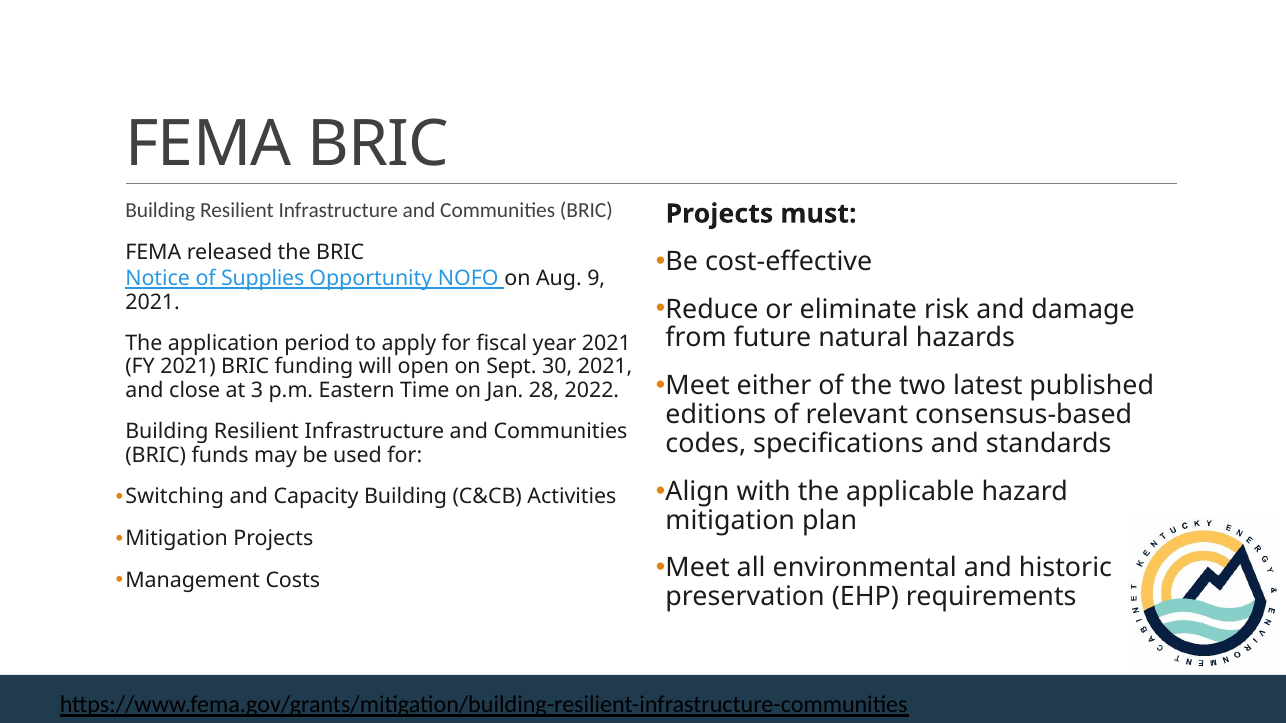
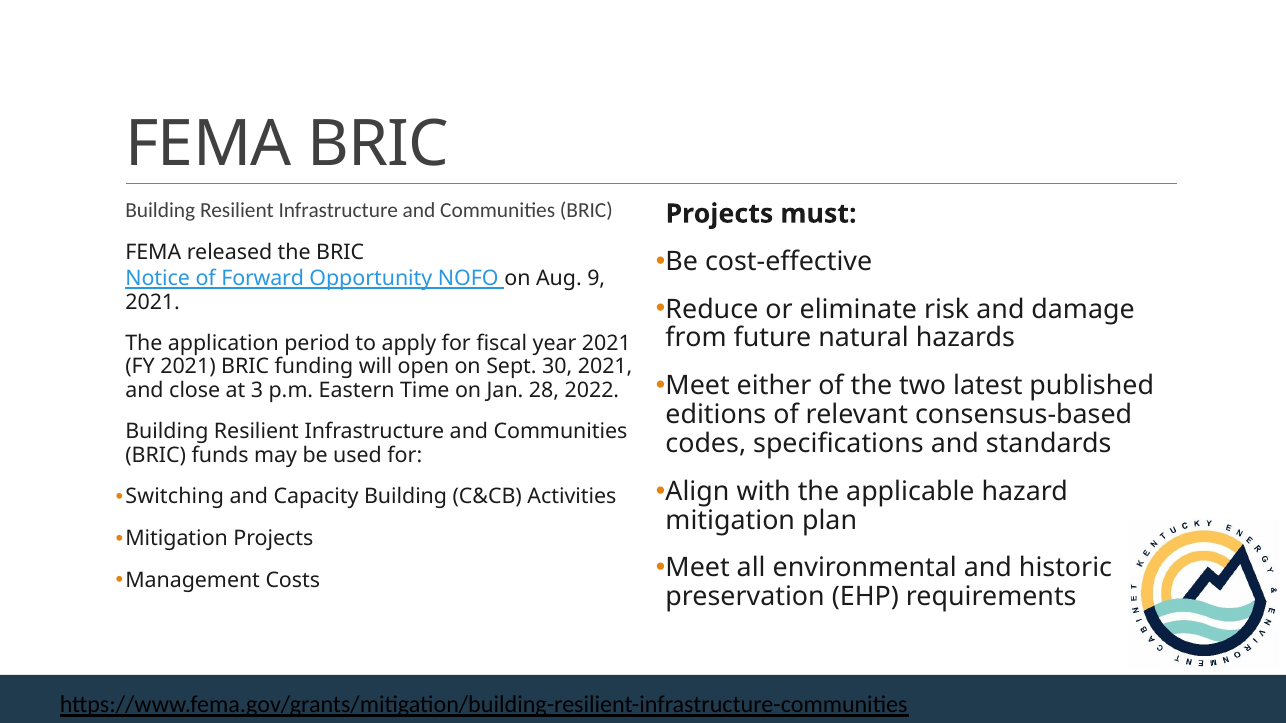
Supplies: Supplies -> Forward
